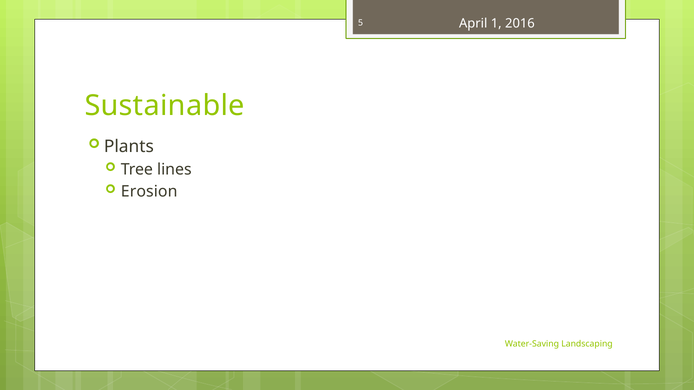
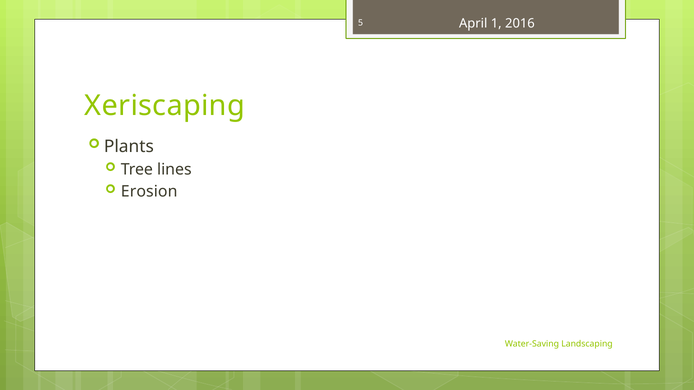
Sustainable: Sustainable -> Xeriscaping
